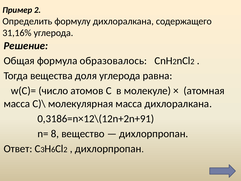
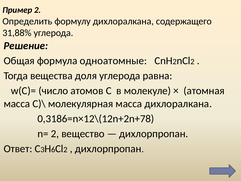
31,16%: 31,16% -> 31,88%
образовалось: образовалось -> одноатомные
0,3186=n×12\(12n+2n+91: 0,3186=n×12\(12n+2n+91 -> 0,3186=n×12\(12n+2n+78
n= 8: 8 -> 2
